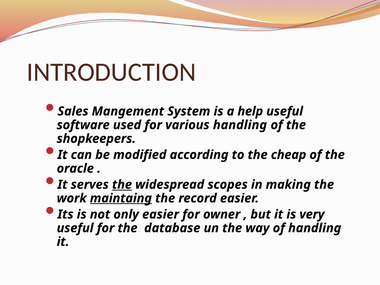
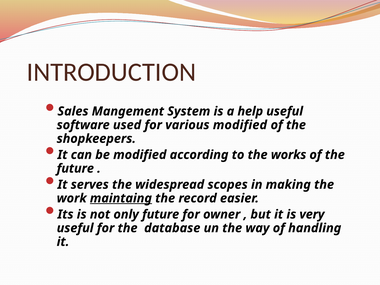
various handling: handling -> modified
cheap: cheap -> works
oracle at (75, 168): oracle -> future
the at (122, 185) underline: present -> none
only easier: easier -> future
